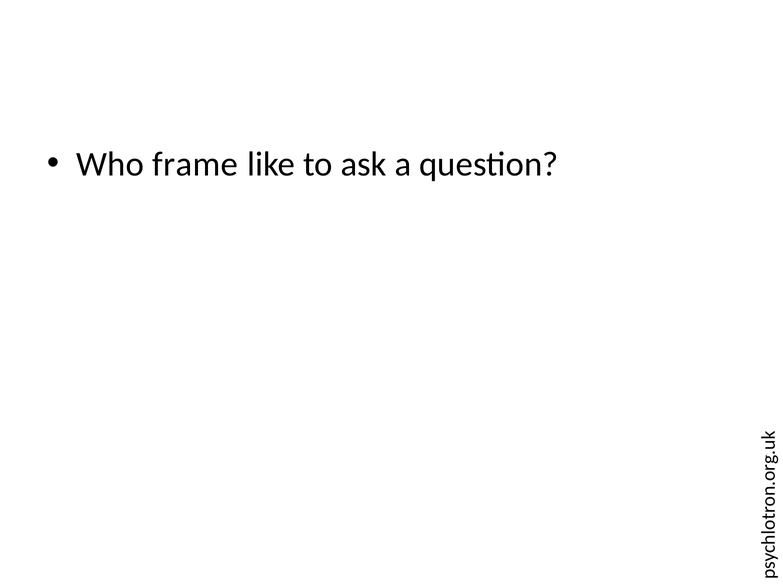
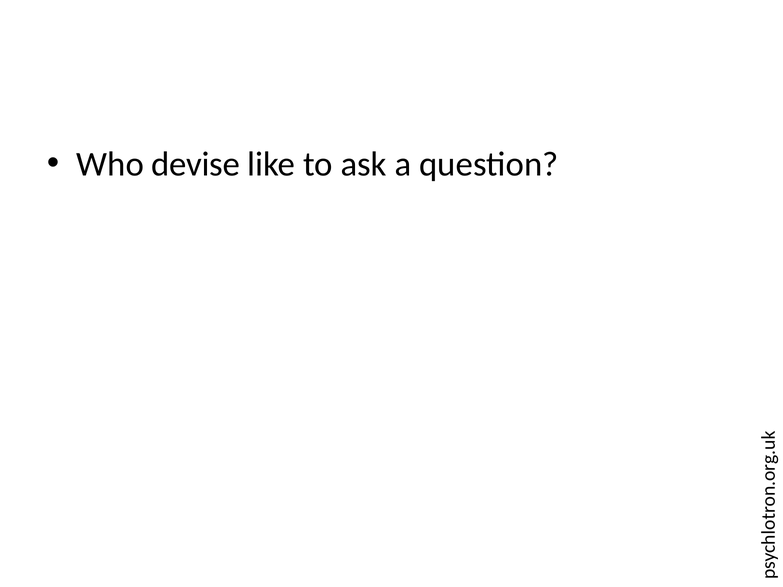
frame: frame -> devise
